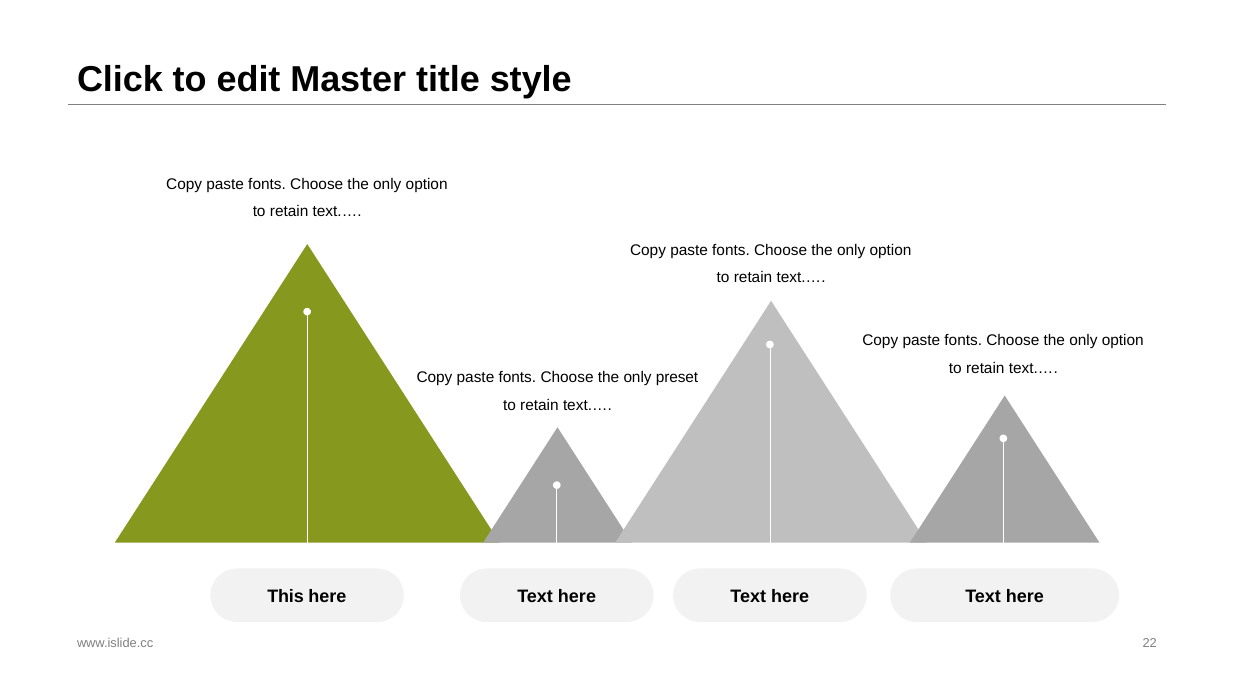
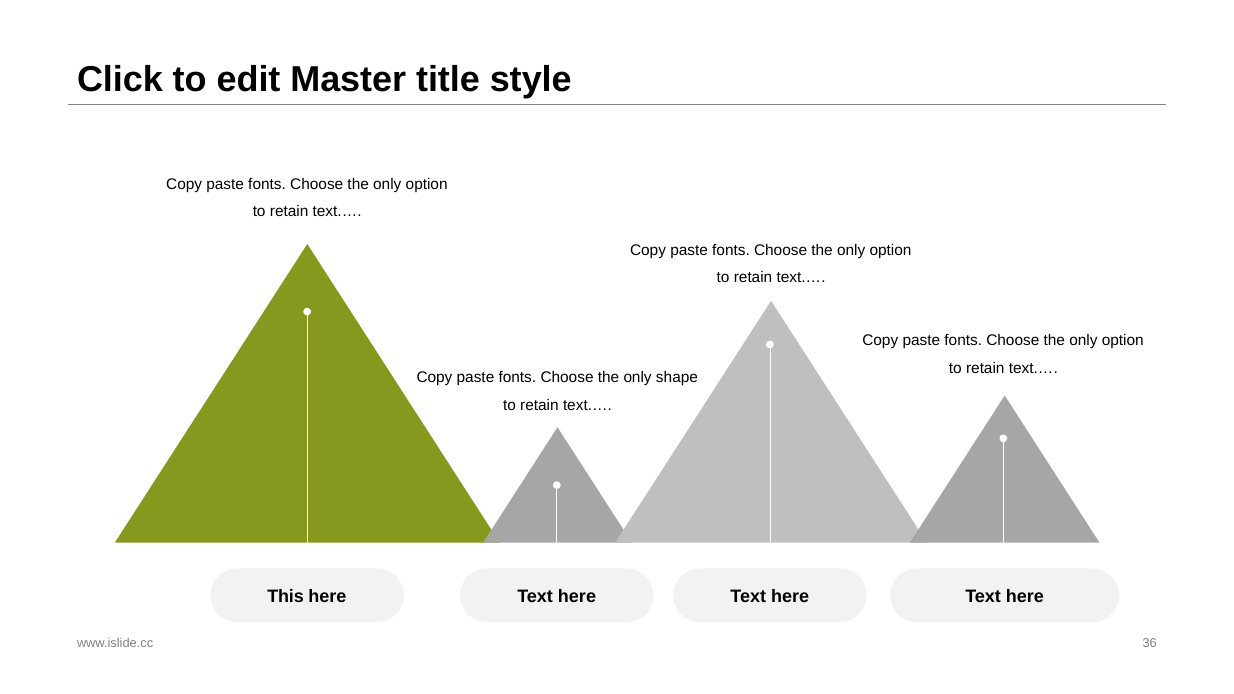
preset: preset -> shape
22: 22 -> 36
